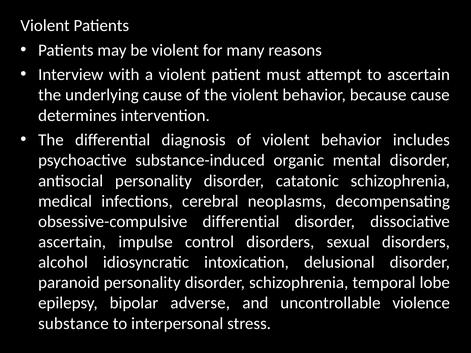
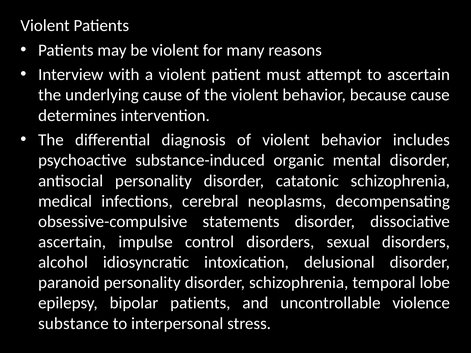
obsessive-compulsive differential: differential -> statements
bipolar adverse: adverse -> patients
